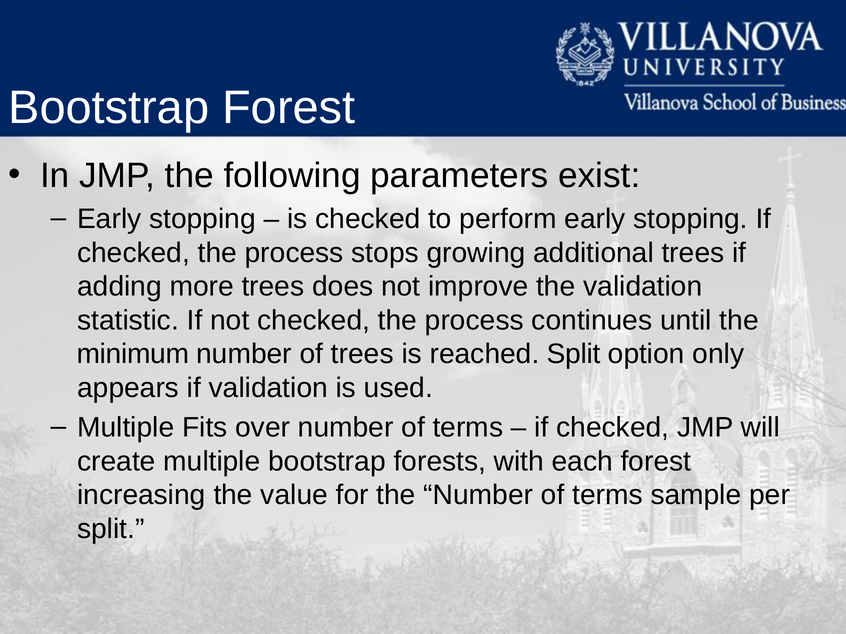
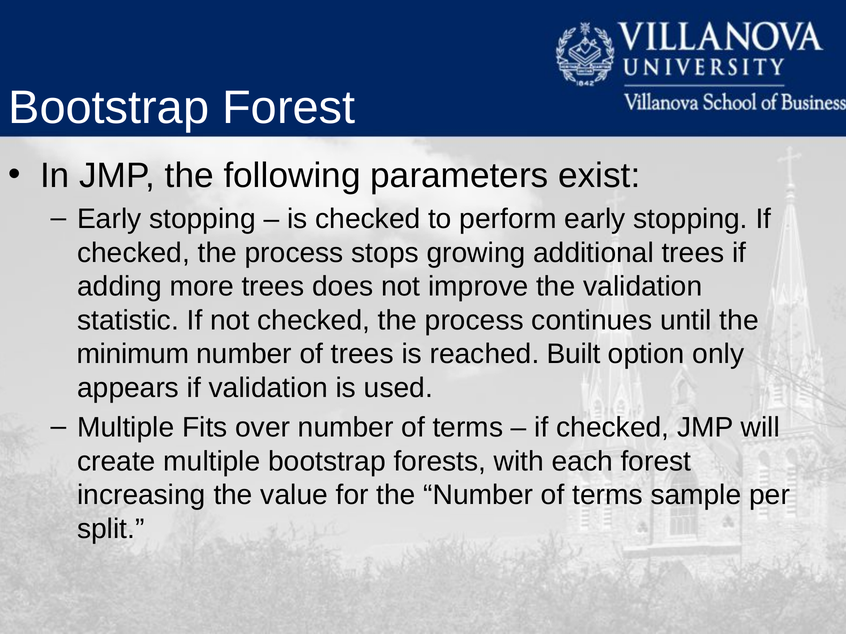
reached Split: Split -> Built
